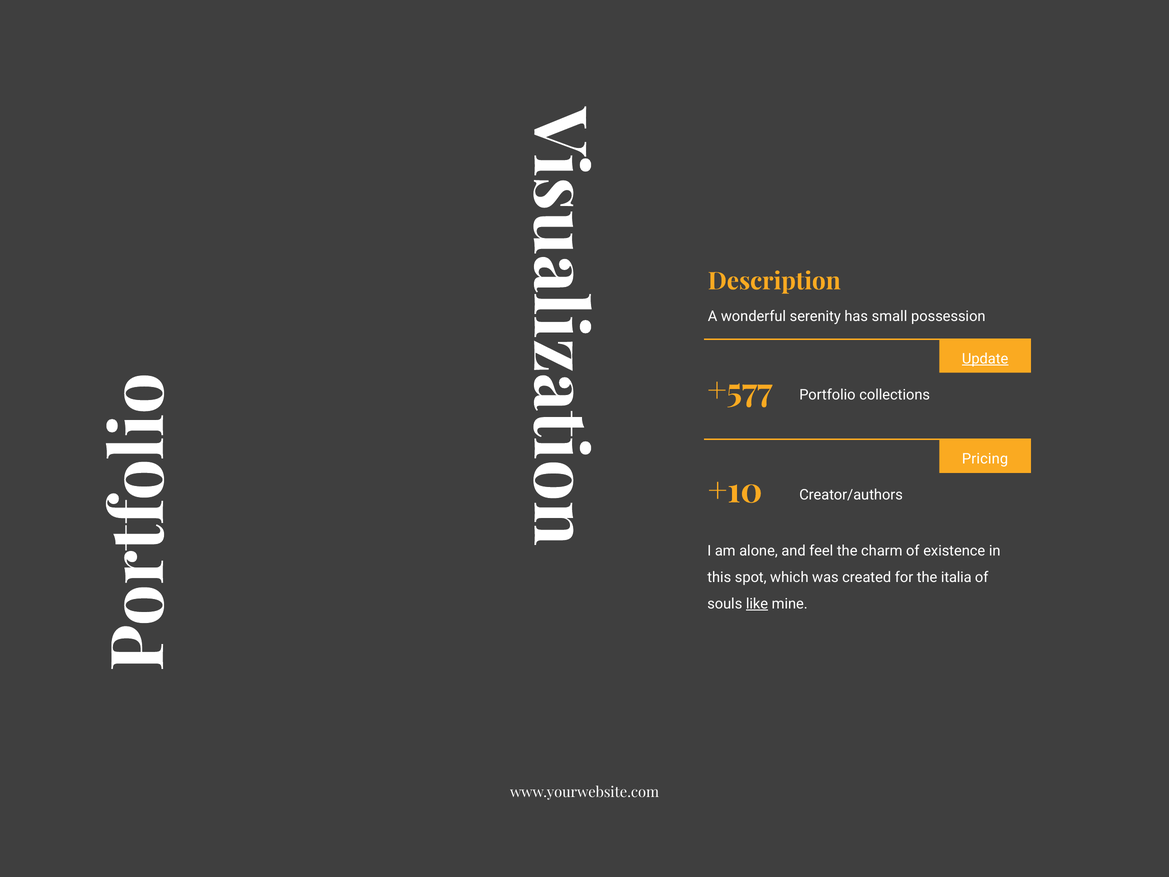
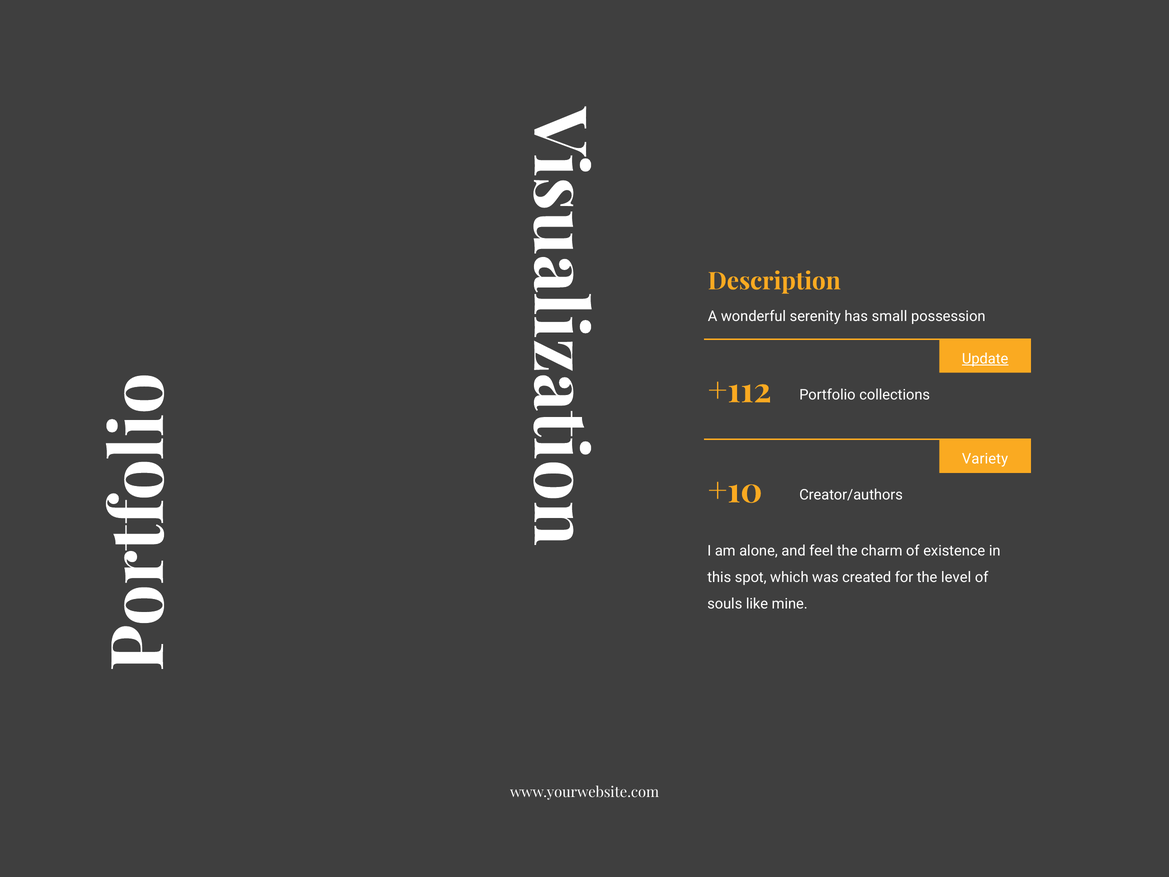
+577: +577 -> +112
Pricing: Pricing -> Variety
italia: italia -> level
like underline: present -> none
